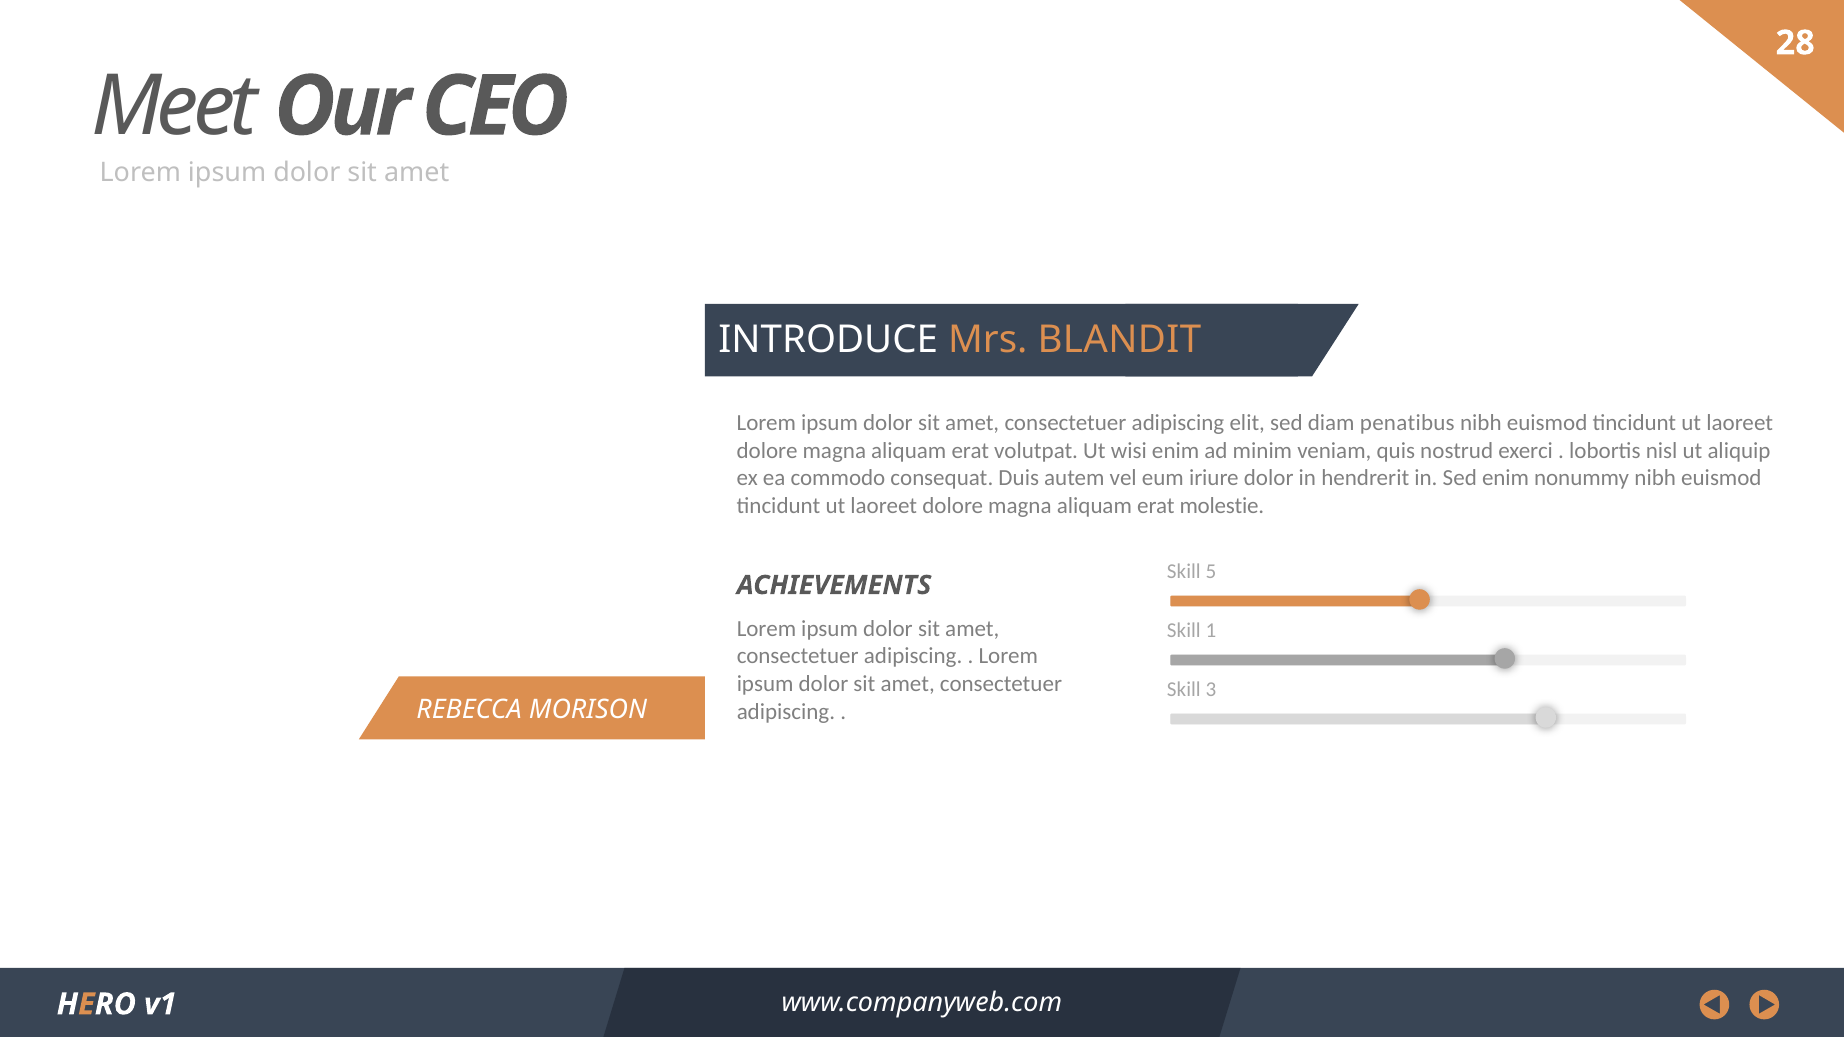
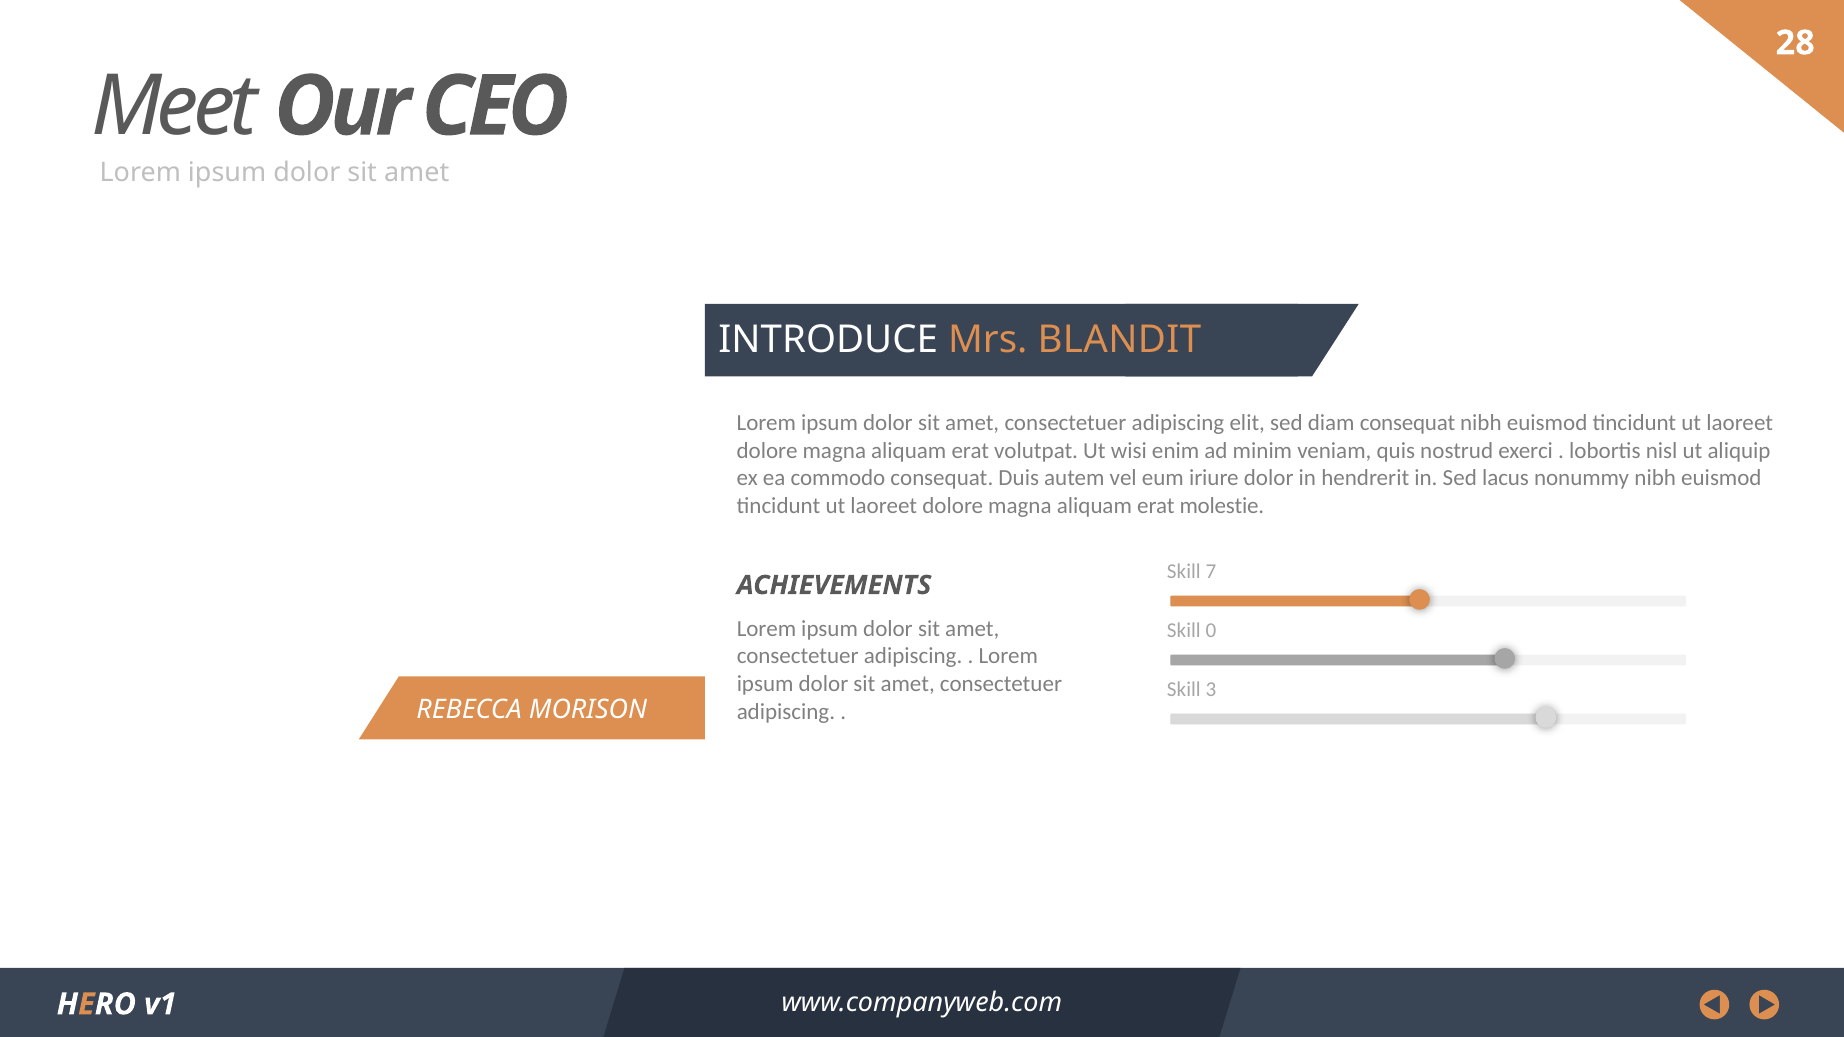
diam penatibus: penatibus -> consequat
Sed enim: enim -> lacus
5: 5 -> 7
1: 1 -> 0
